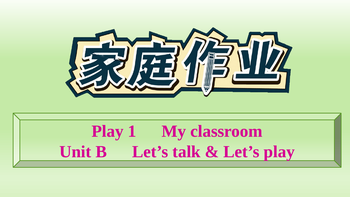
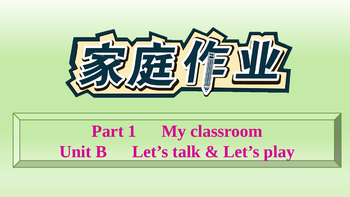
Play at (108, 131): Play -> Part
